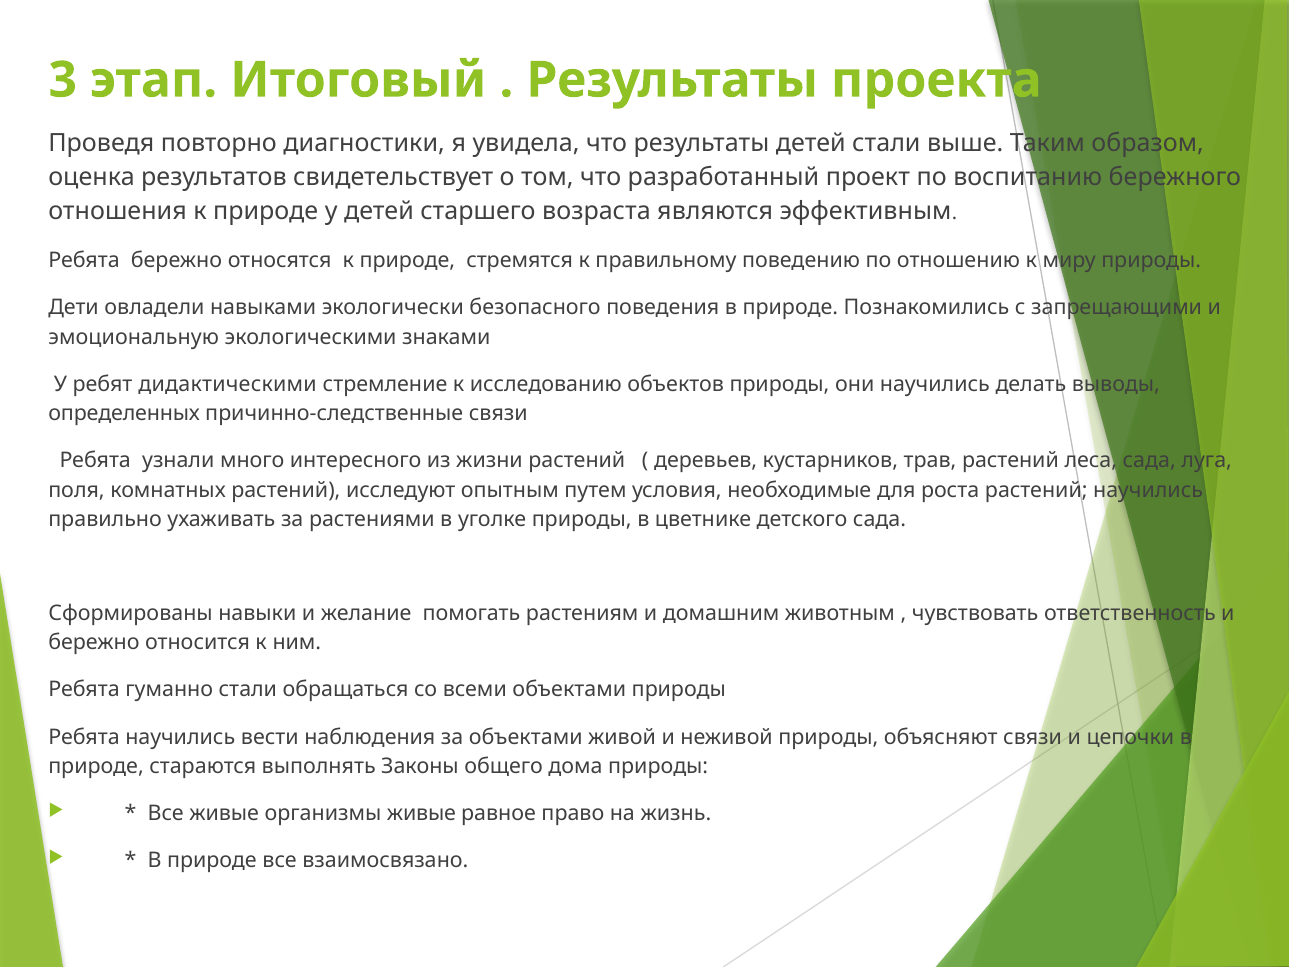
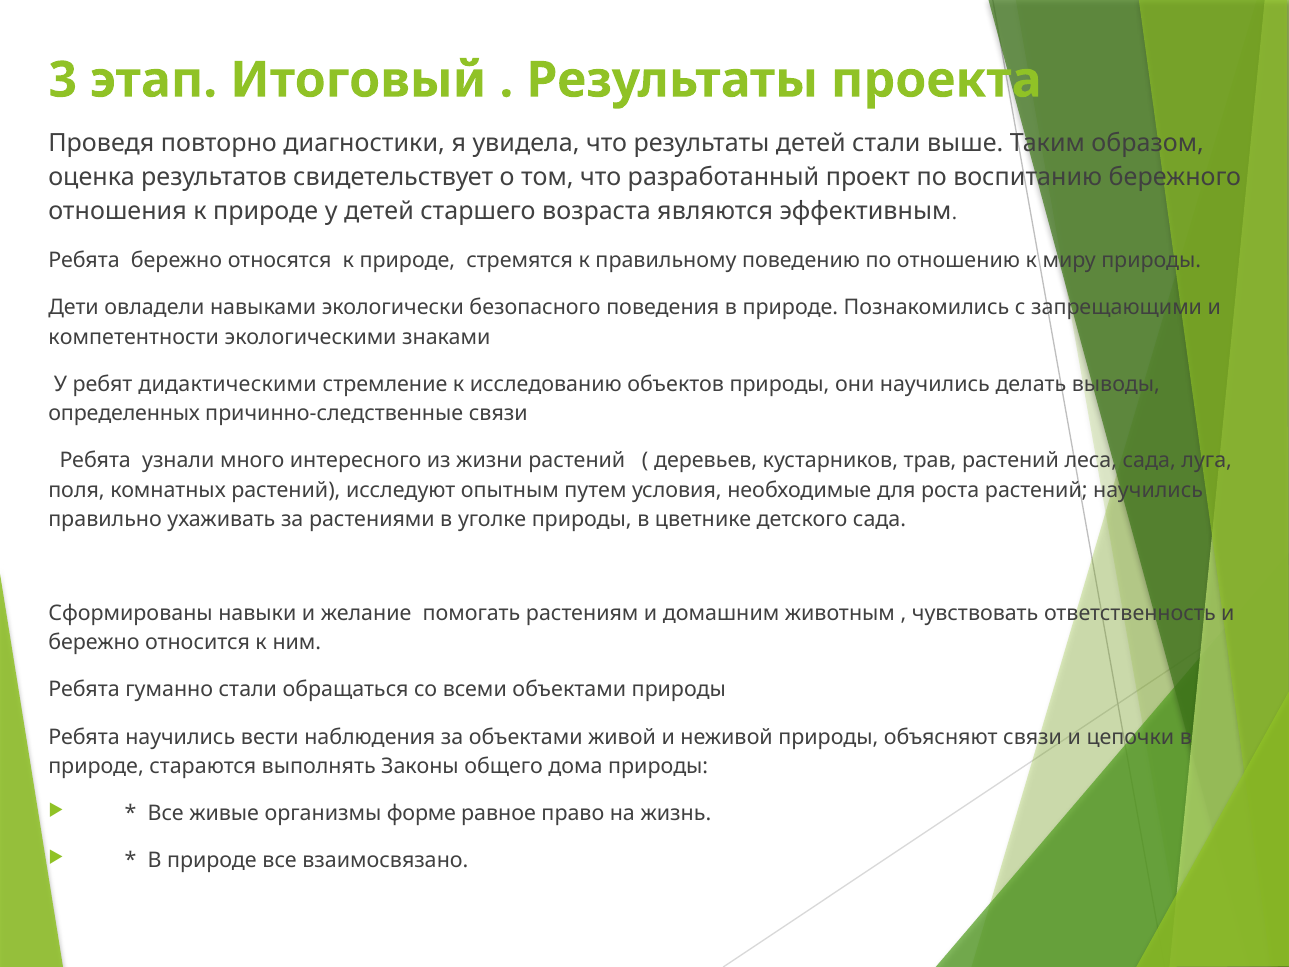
эмоциональную: эмоциональную -> компетентности
организмы живые: живые -> форме
